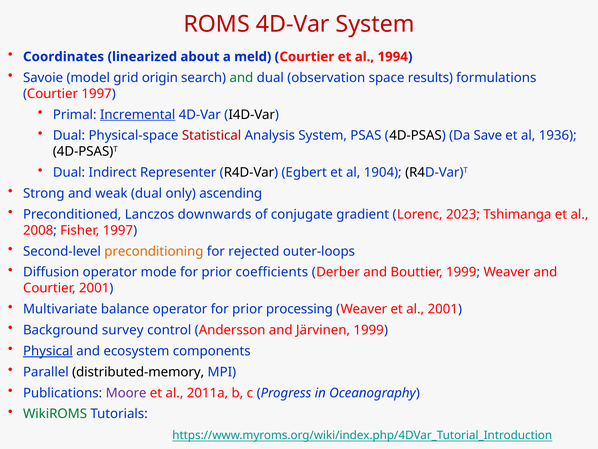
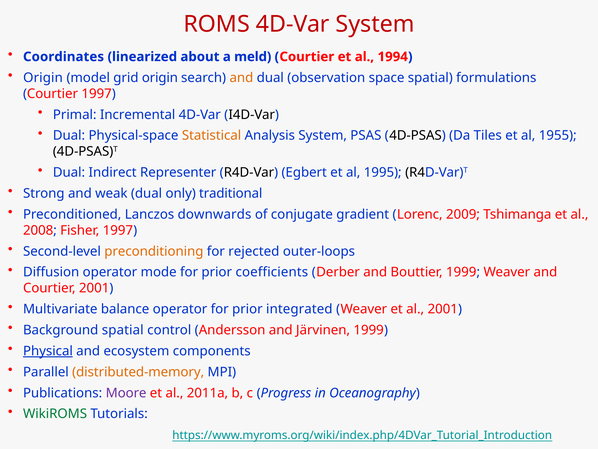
Savoie at (43, 78): Savoie -> Origin
and at (241, 78) colour: green -> orange
space results: results -> spatial
Incremental underline: present -> none
Statistical colour: red -> orange
Save: Save -> Tiles
1936: 1936 -> 1955
1904: 1904 -> 1995
ascending: ascending -> traditional
2023: 2023 -> 2009
processing: processing -> integrated
Background survey: survey -> spatial
distributed-memory colour: black -> orange
